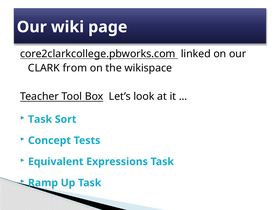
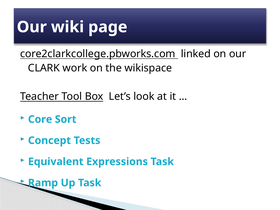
from: from -> work
Task at (40, 119): Task -> Core
